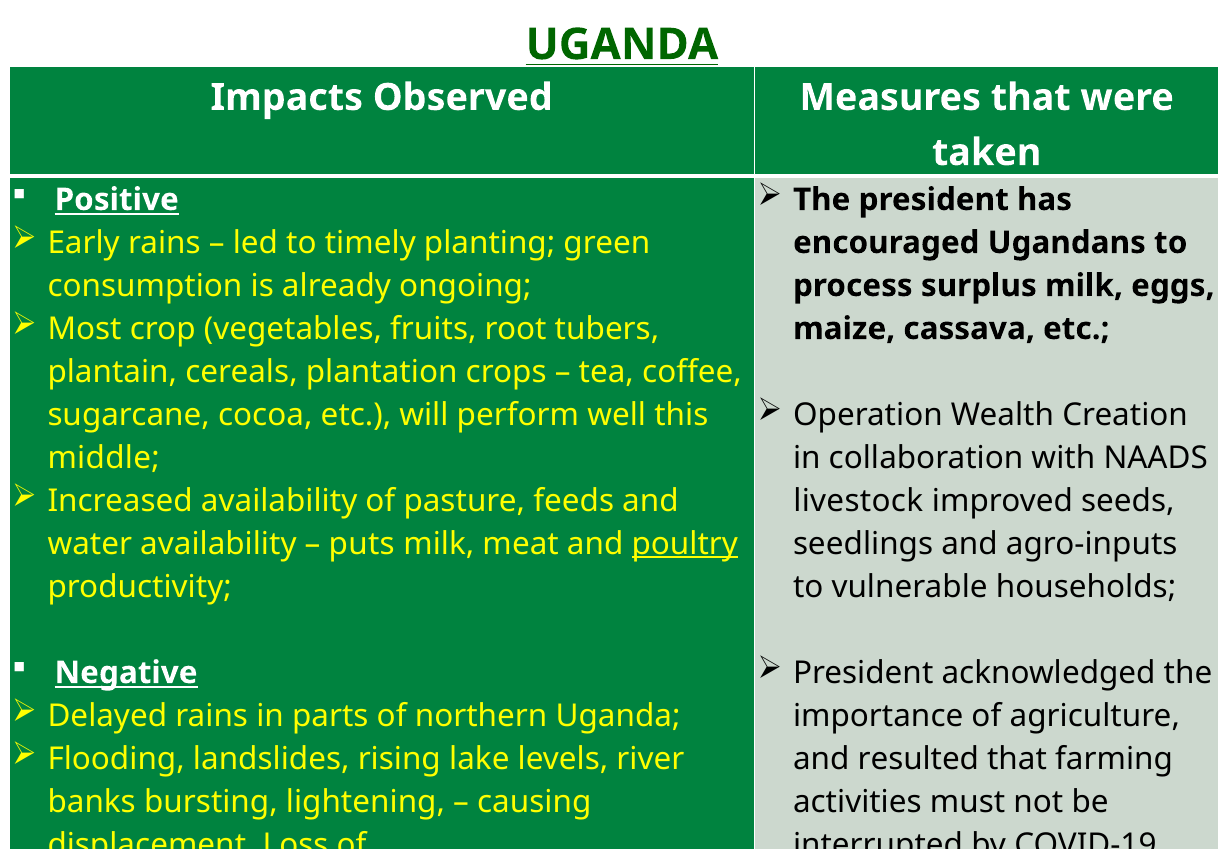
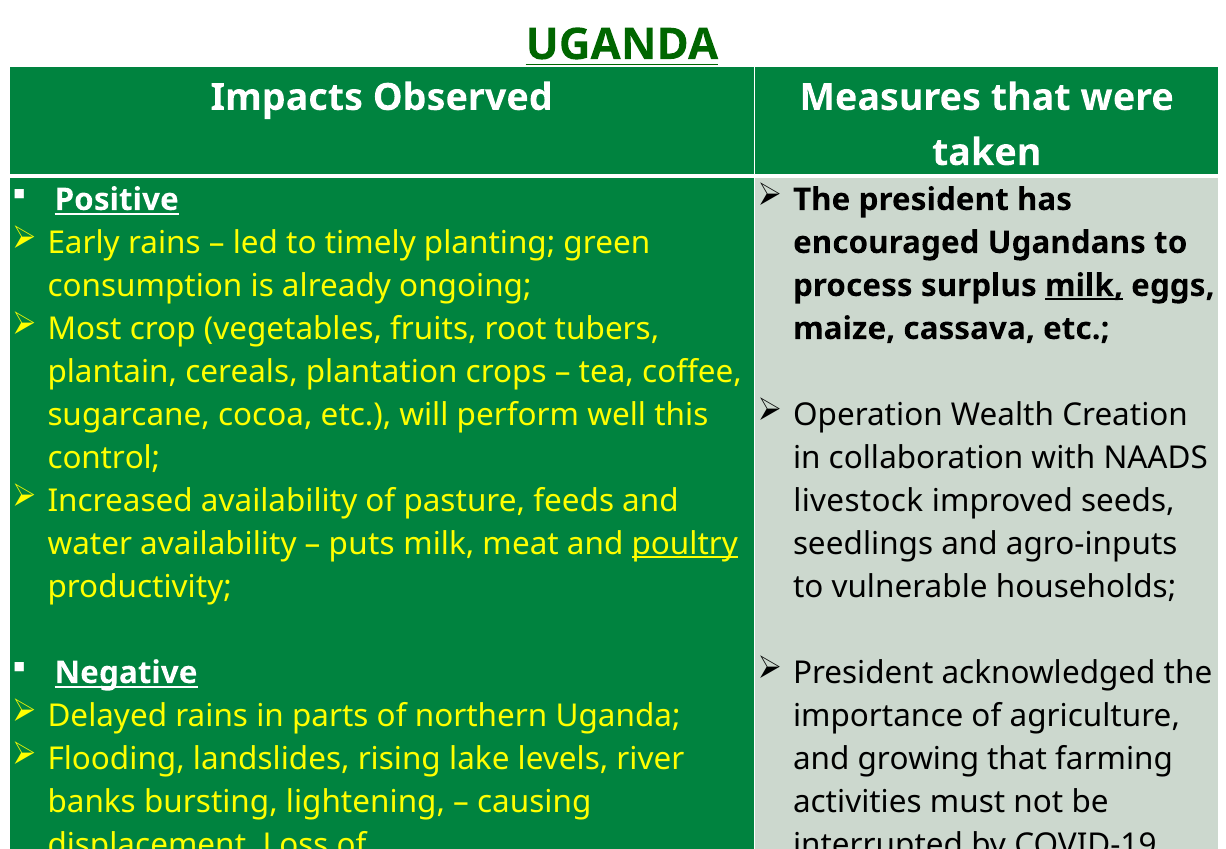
milk at (1084, 286) underline: none -> present
middle: middle -> control
resulted: resulted -> growing
